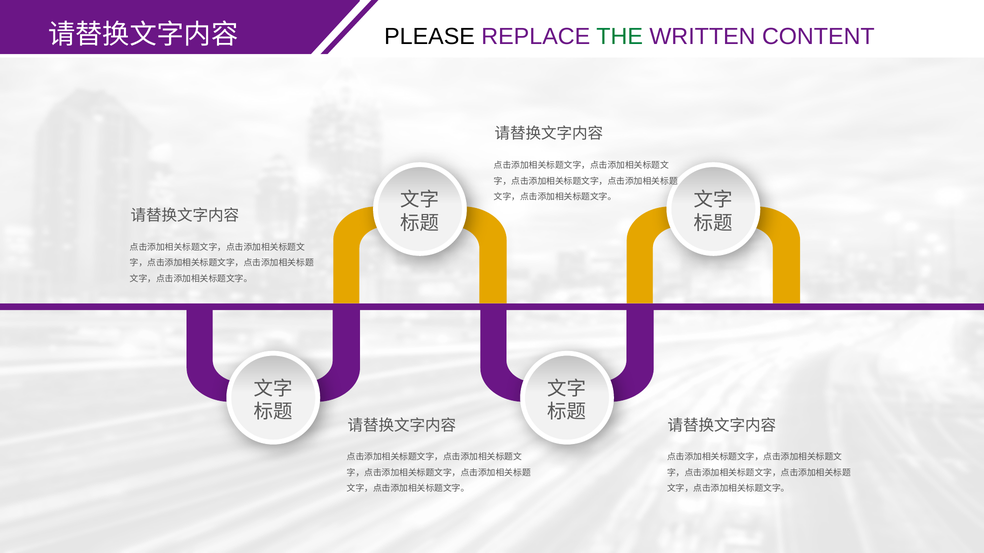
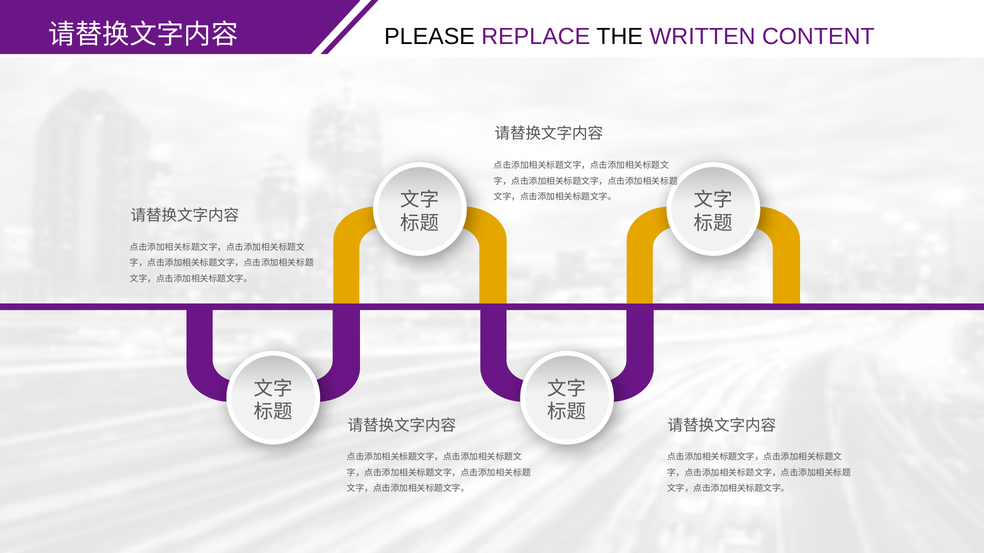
THE colour: green -> black
